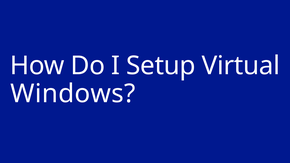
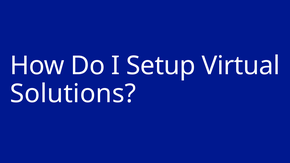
Windows: Windows -> Solutions
